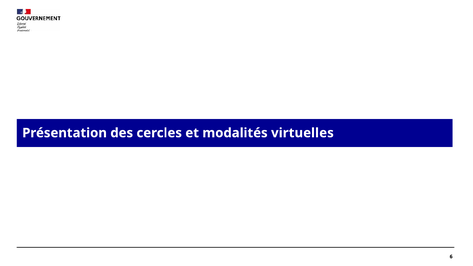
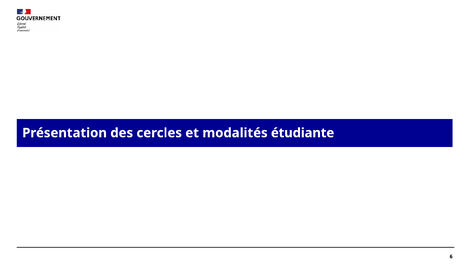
virtuelles: virtuelles -> étudiante
